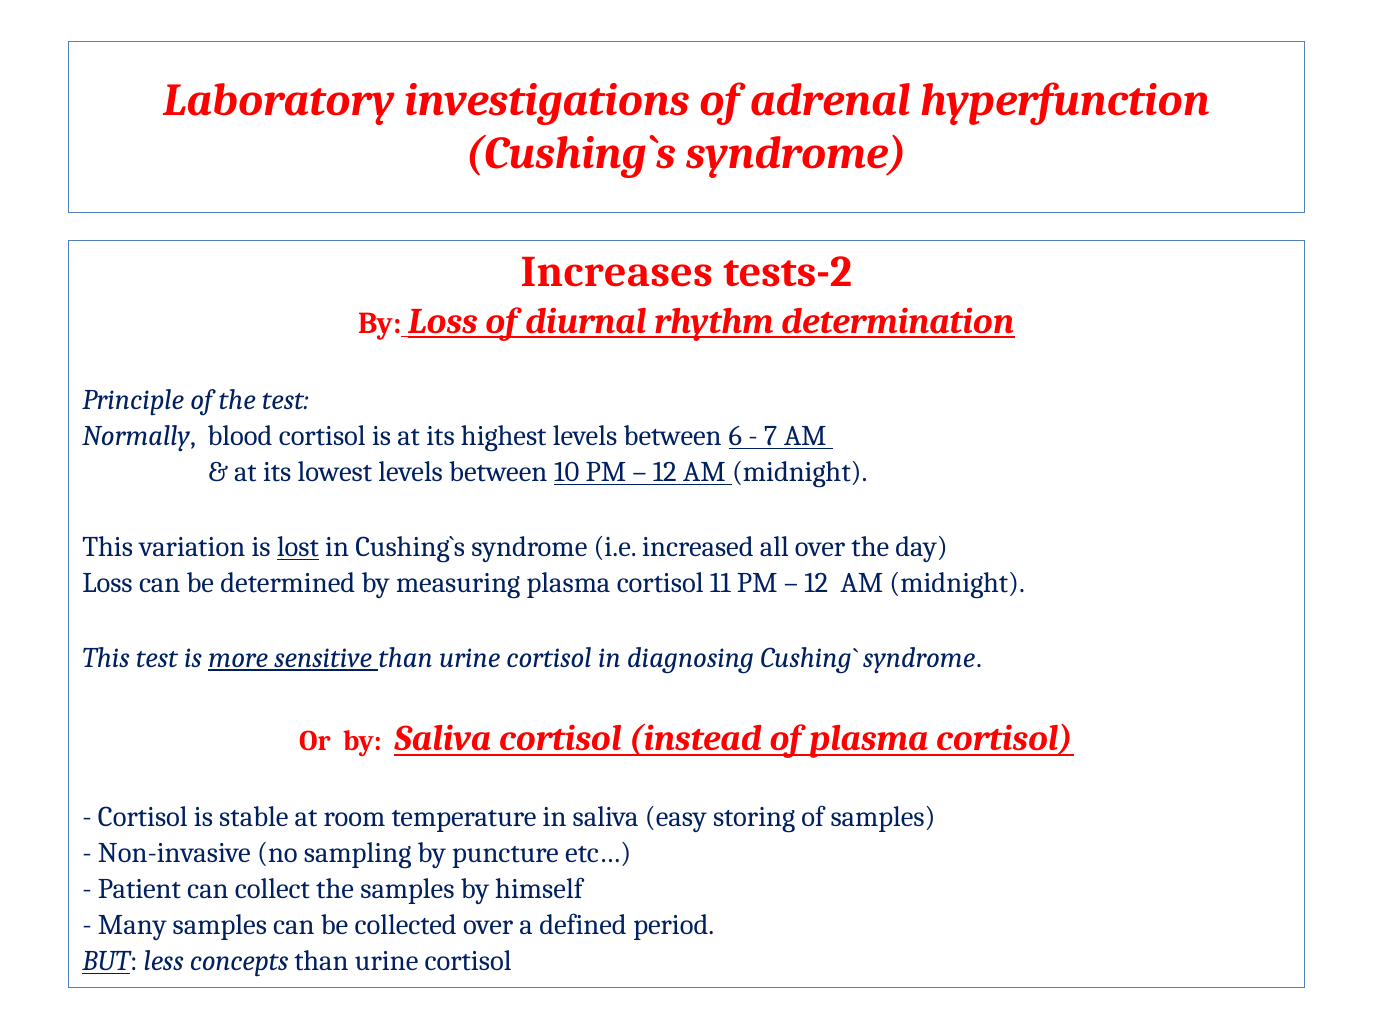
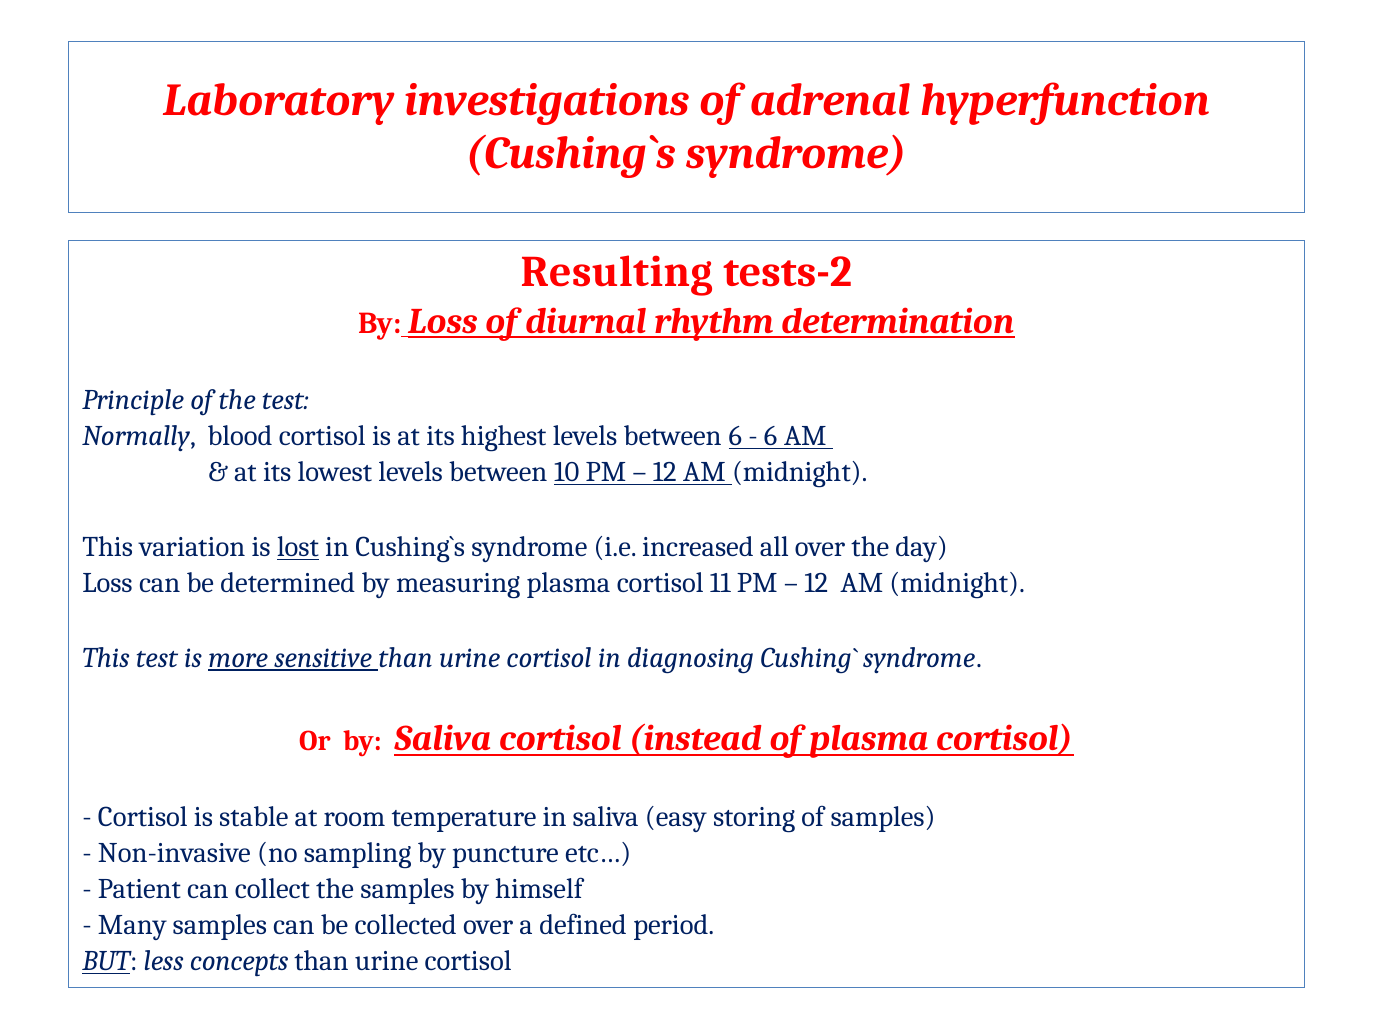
Increases: Increases -> Resulting
7 at (771, 436): 7 -> 6
